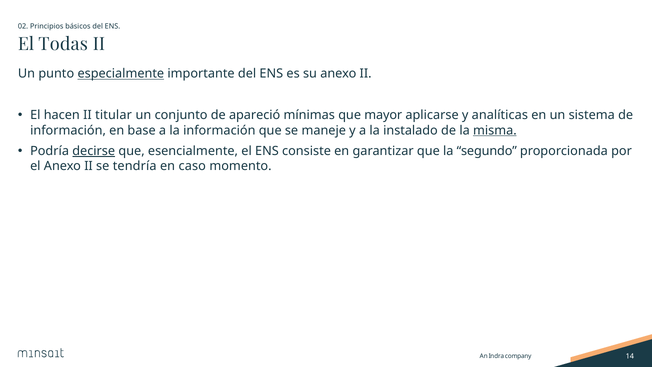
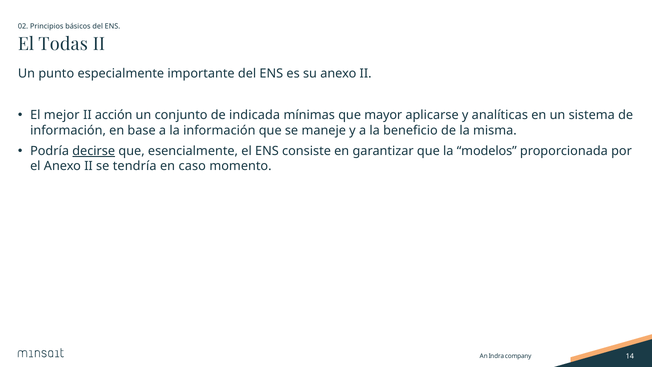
especialmente underline: present -> none
hacen: hacen -> mejor
titular: titular -> acción
apareció: apareció -> indicada
instalado: instalado -> beneficio
misma underline: present -> none
segundo: segundo -> modelos
